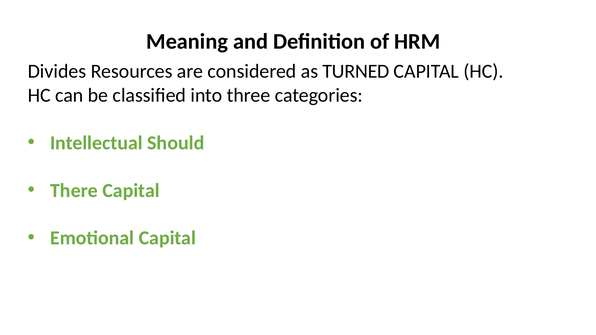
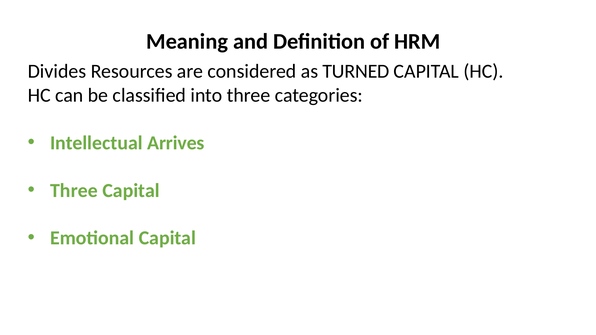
Should: Should -> Arrives
There at (74, 191): There -> Three
